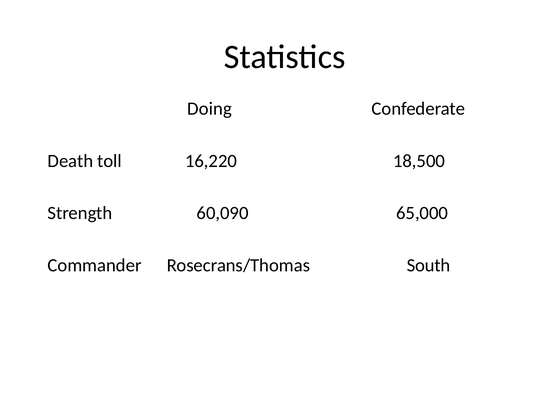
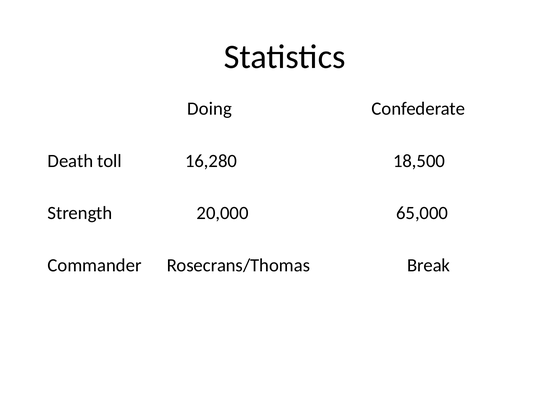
16,220: 16,220 -> 16,280
60,090: 60,090 -> 20,000
South: South -> Break
